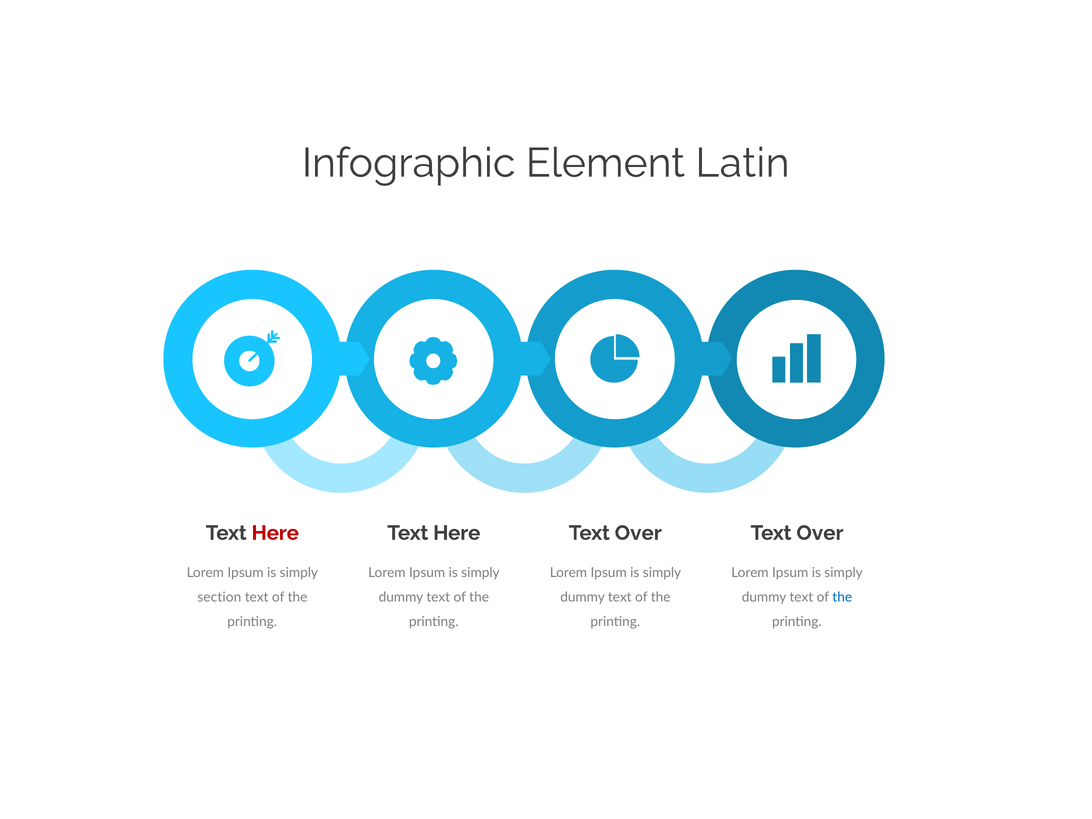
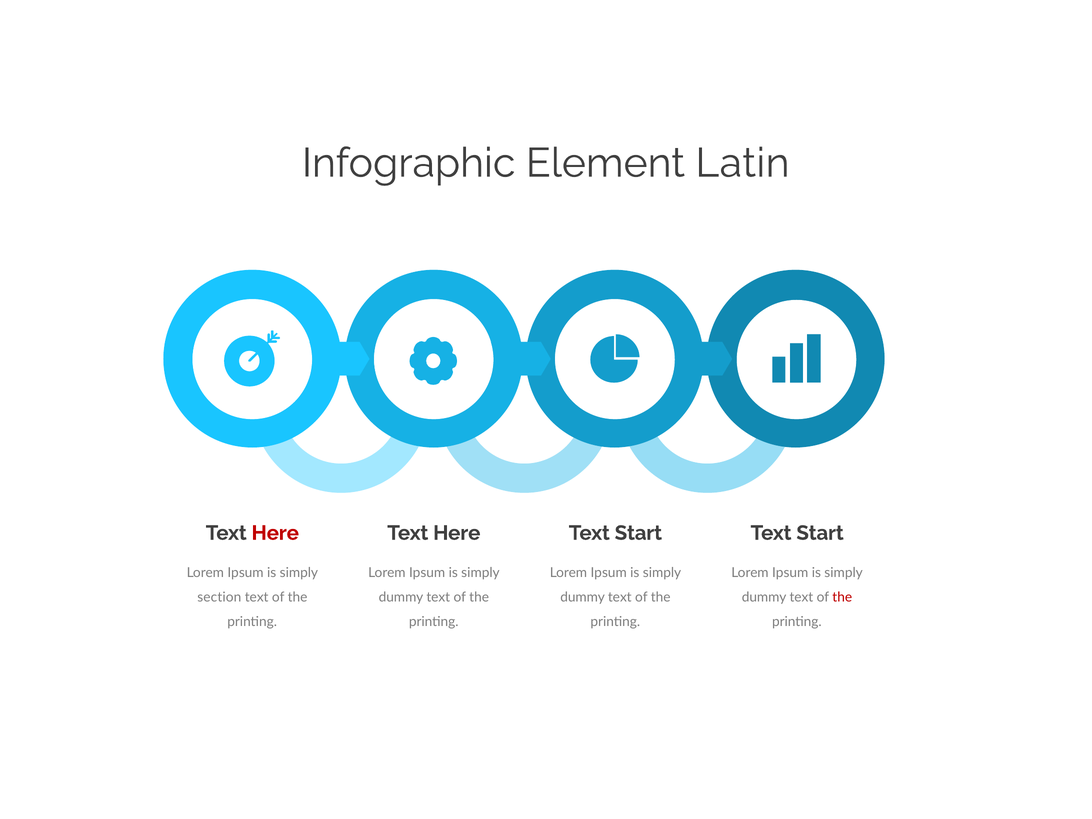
Over at (638, 533): Over -> Start
Over at (820, 533): Over -> Start
the at (842, 597) colour: blue -> red
